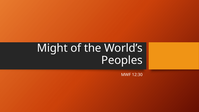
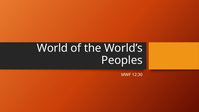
Might: Might -> World
